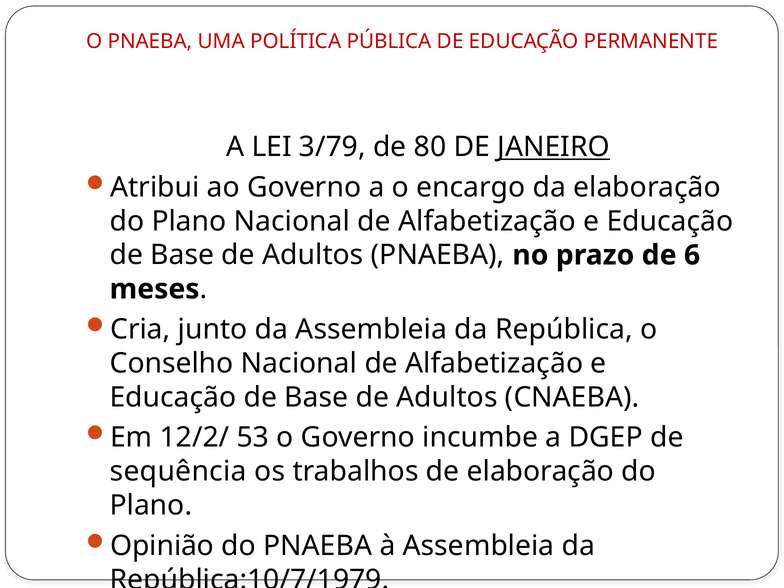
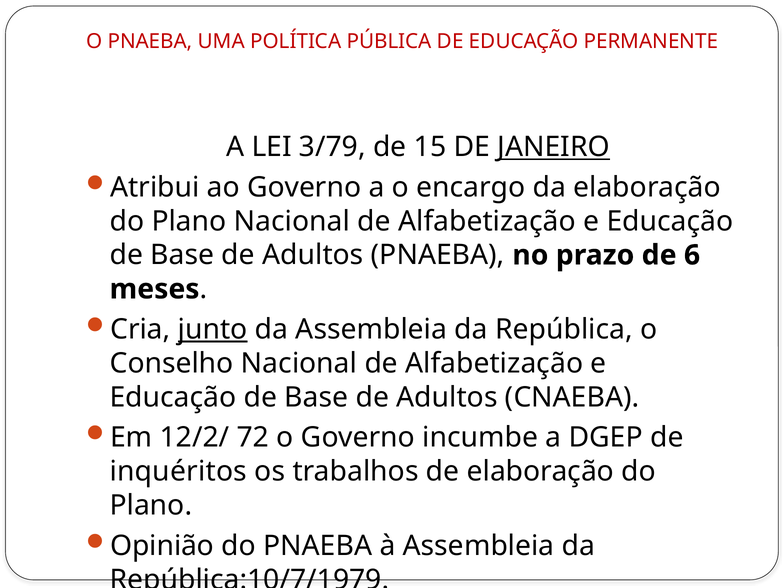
80: 80 -> 15
junto underline: none -> present
53: 53 -> 72
sequência: sequência -> inquéritos
